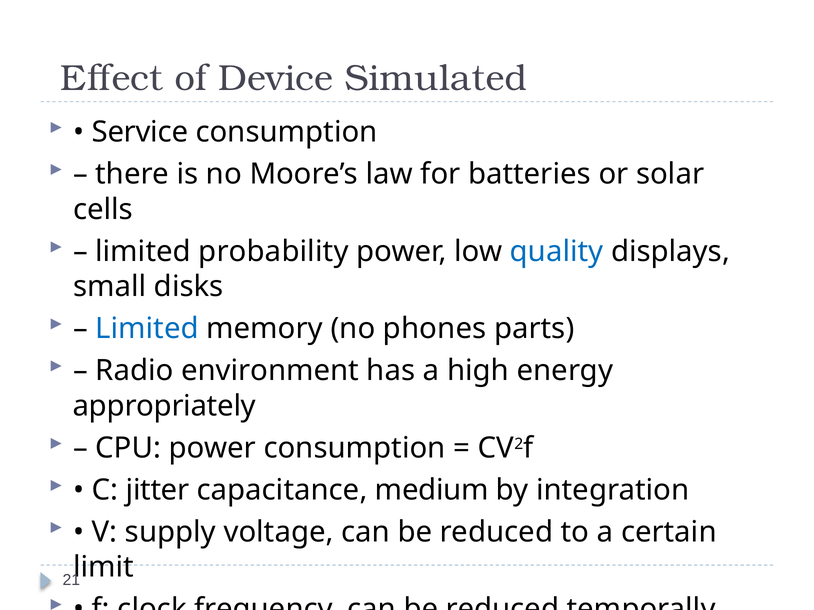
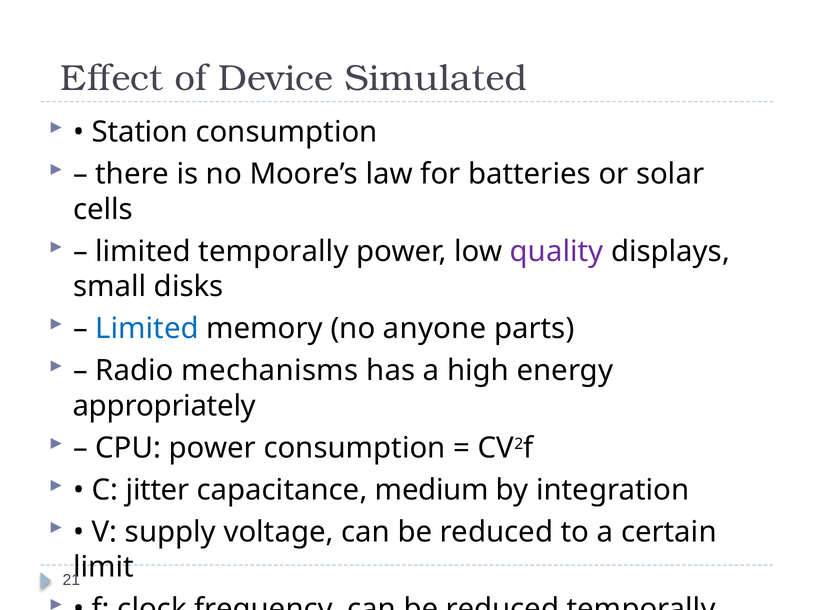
Service: Service -> Station
limited probability: probability -> temporally
quality colour: blue -> purple
phones: phones -> anyone
environment: environment -> mechanisms
